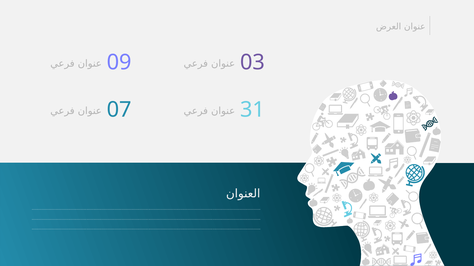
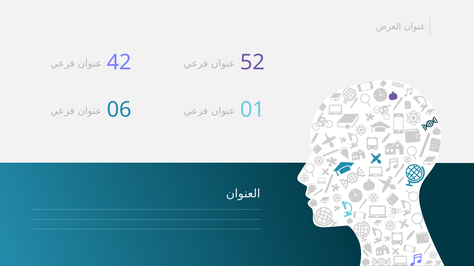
09: 09 -> 42
03: 03 -> 52
07: 07 -> 06
31: 31 -> 01
